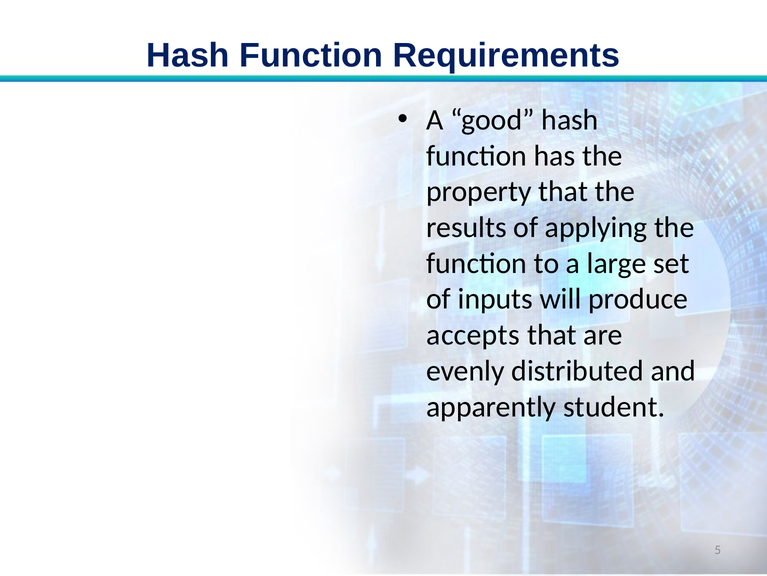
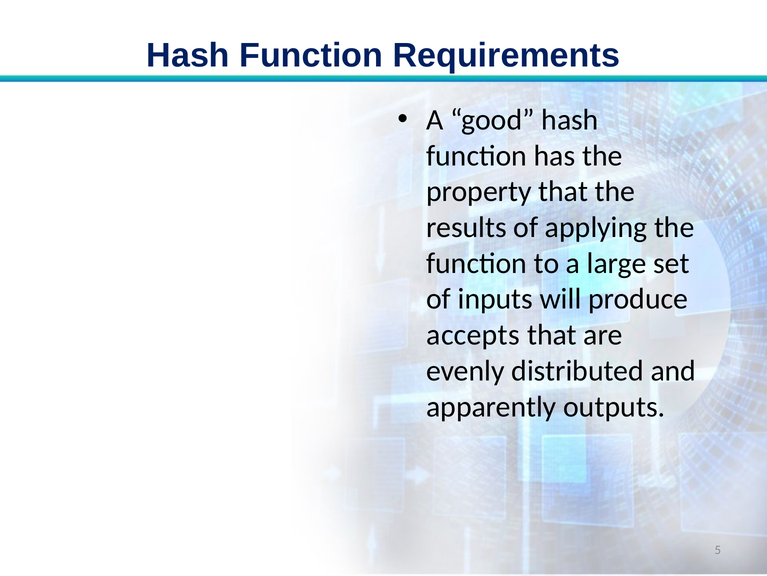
student: student -> outputs
